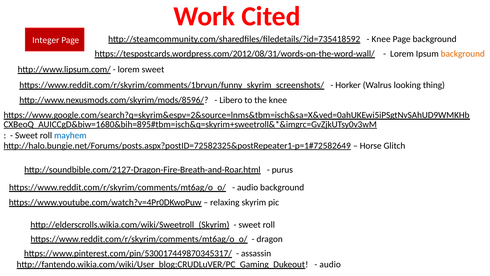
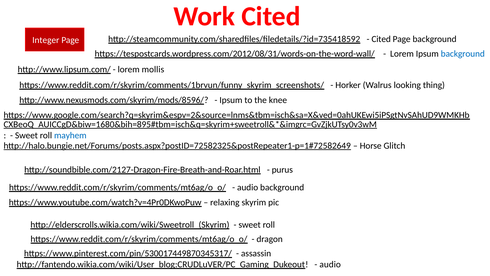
Knee at (381, 39): Knee -> Cited
background at (463, 54) colour: orange -> blue
lorem sweet: sweet -> mollis
Libero at (231, 100): Libero -> Ipsum
